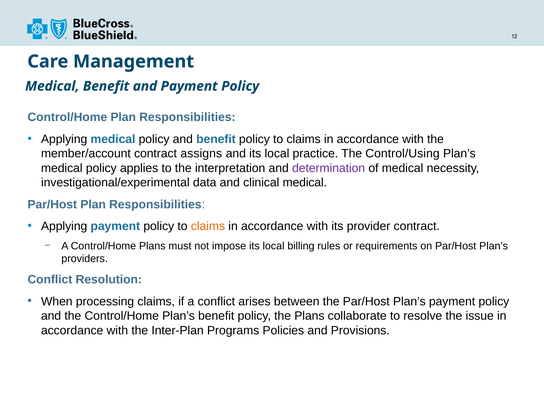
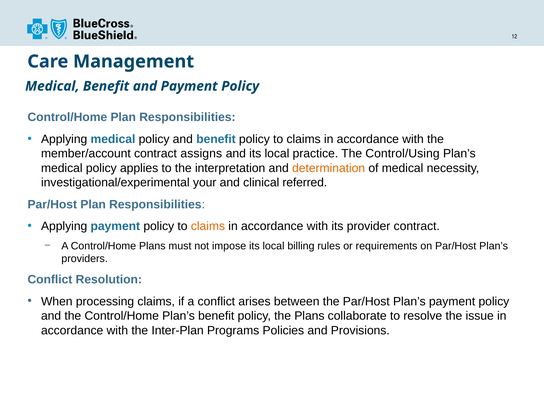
determination colour: purple -> orange
data: data -> your
clinical medical: medical -> referred
